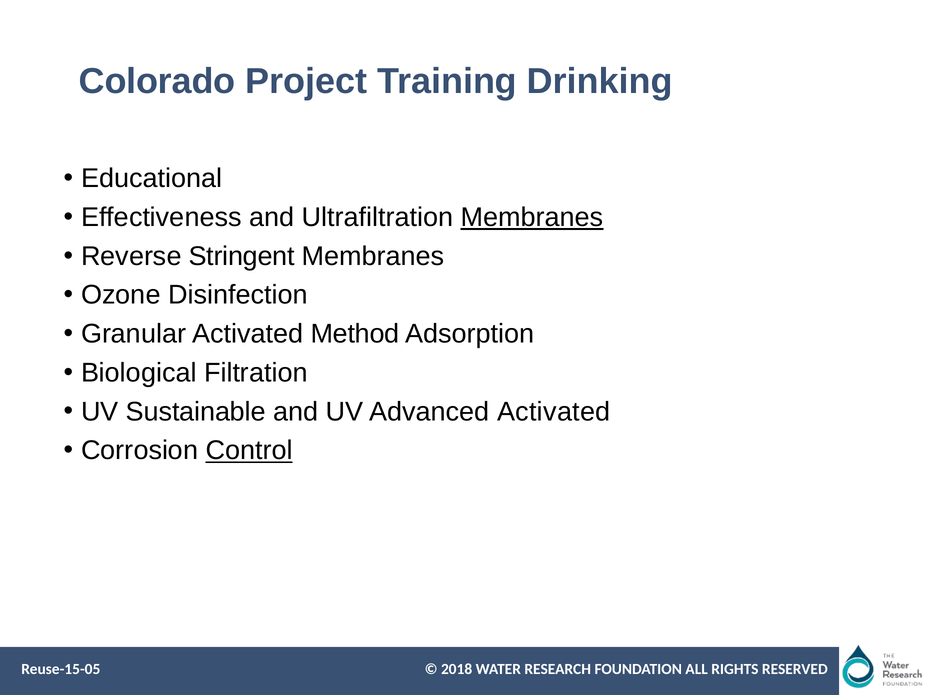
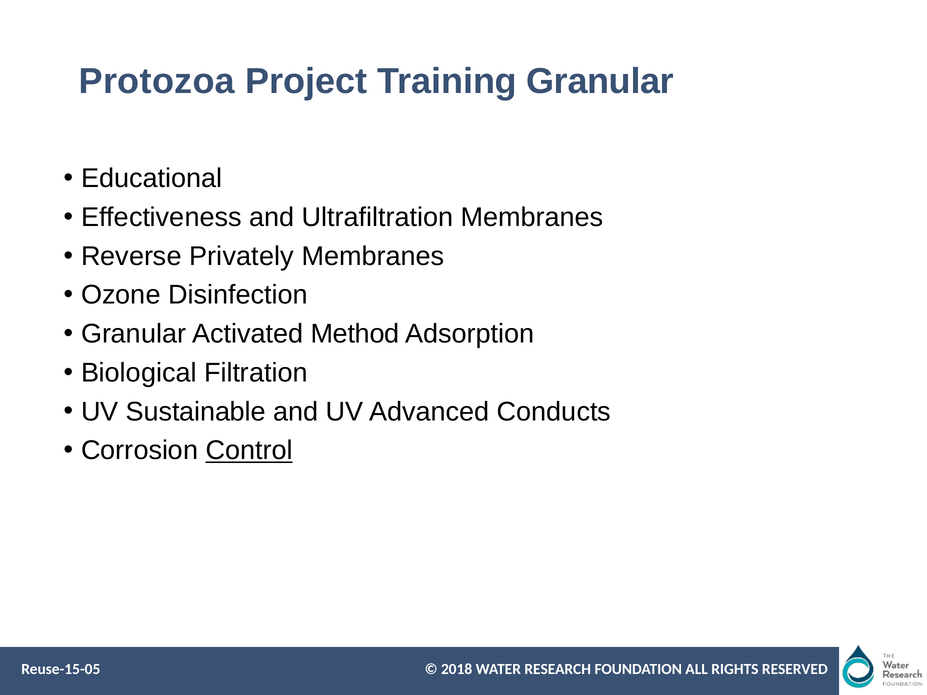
Colorado: Colorado -> Protozoa
Training Drinking: Drinking -> Granular
Membranes at (532, 217) underline: present -> none
Stringent: Stringent -> Privately
Advanced Activated: Activated -> Conducts
